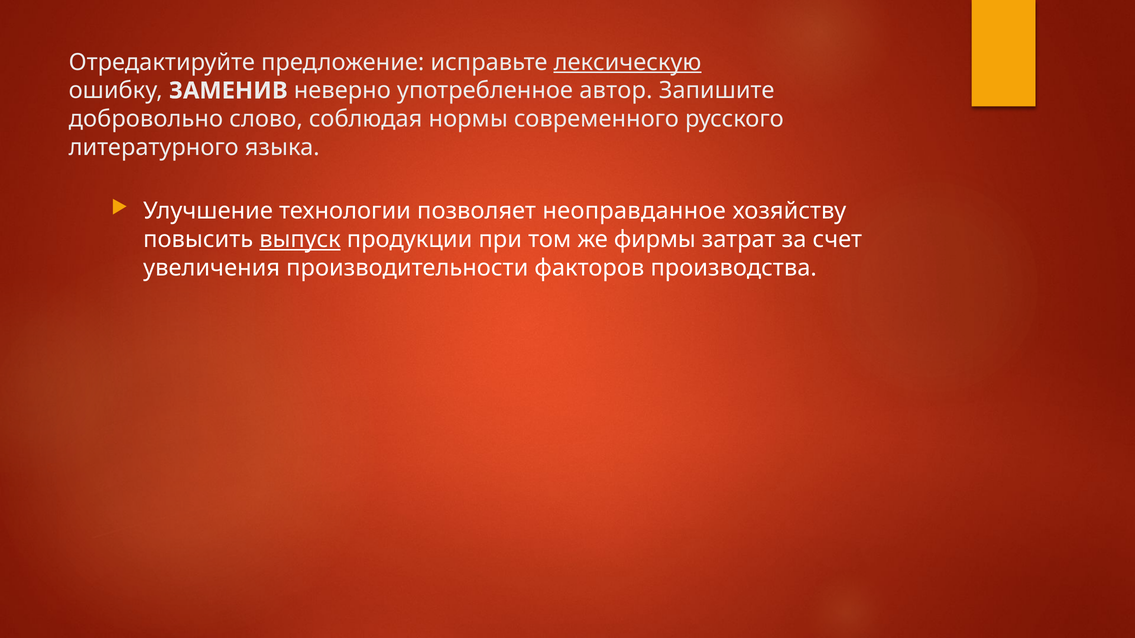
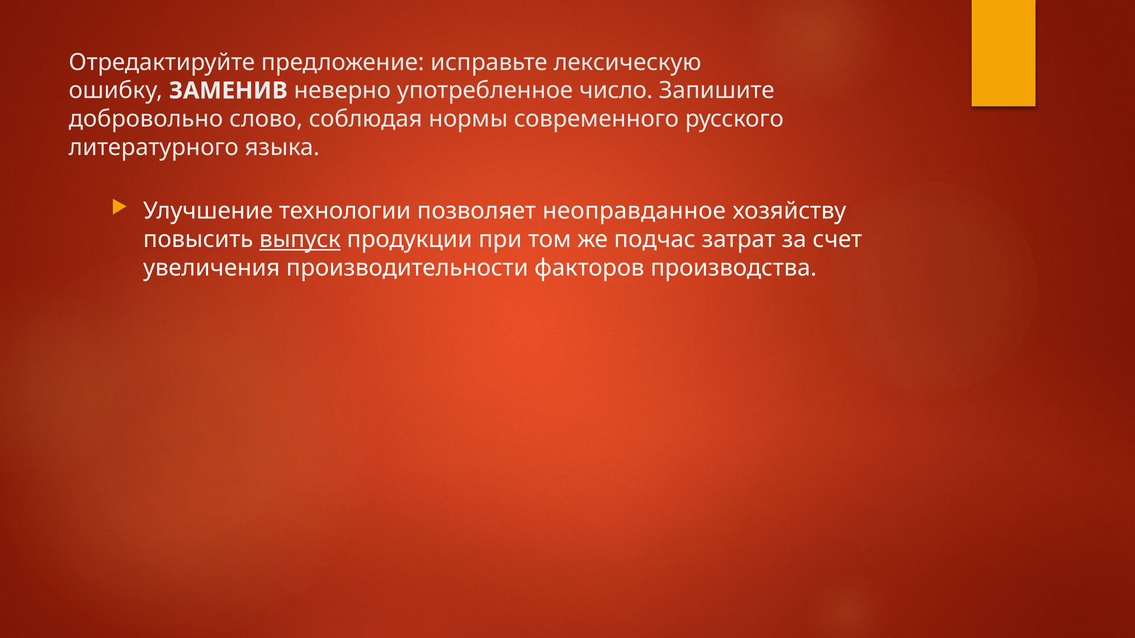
лексическую underline: present -> none
автор: автор -> число
фирмы: фирмы -> подчас
